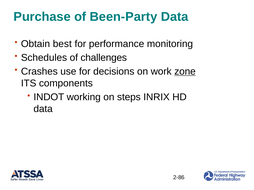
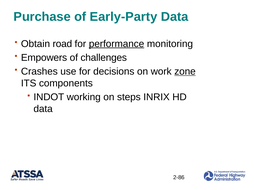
Been-Party: Been-Party -> Early-Party
best: best -> road
performance underline: none -> present
Schedules: Schedules -> Empowers
